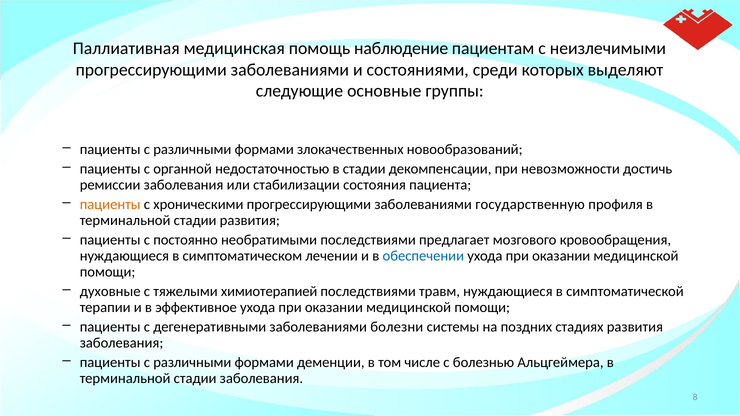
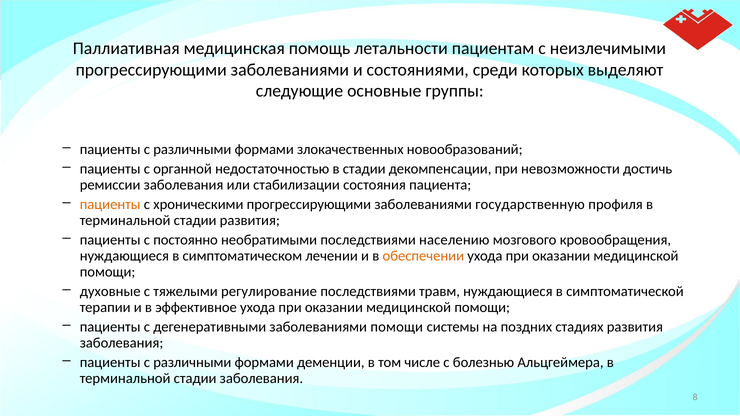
наблюдение: наблюдение -> летальности
предлагает: предлагает -> населению
обеспечении colour: blue -> orange
химиотерапией: химиотерапией -> регулирование
заболеваниями болезни: болезни -> помощи
